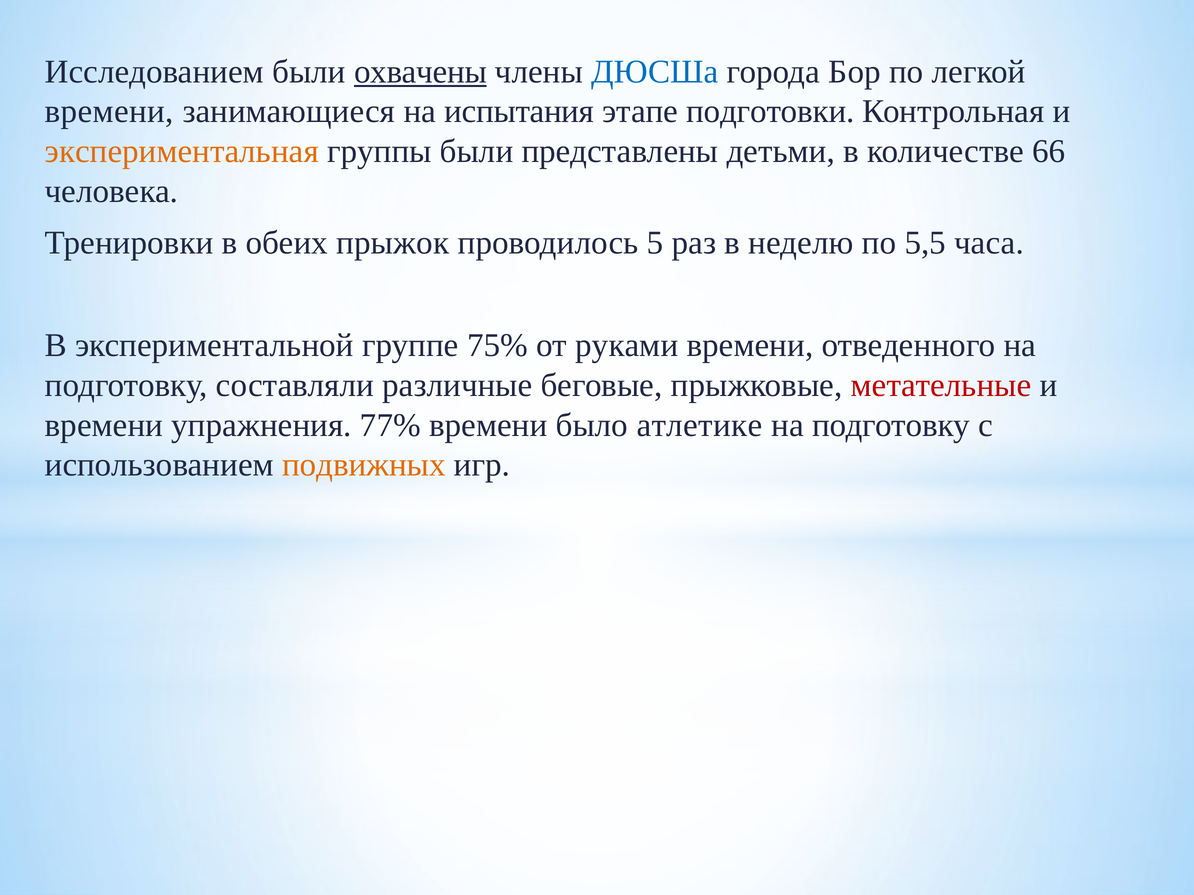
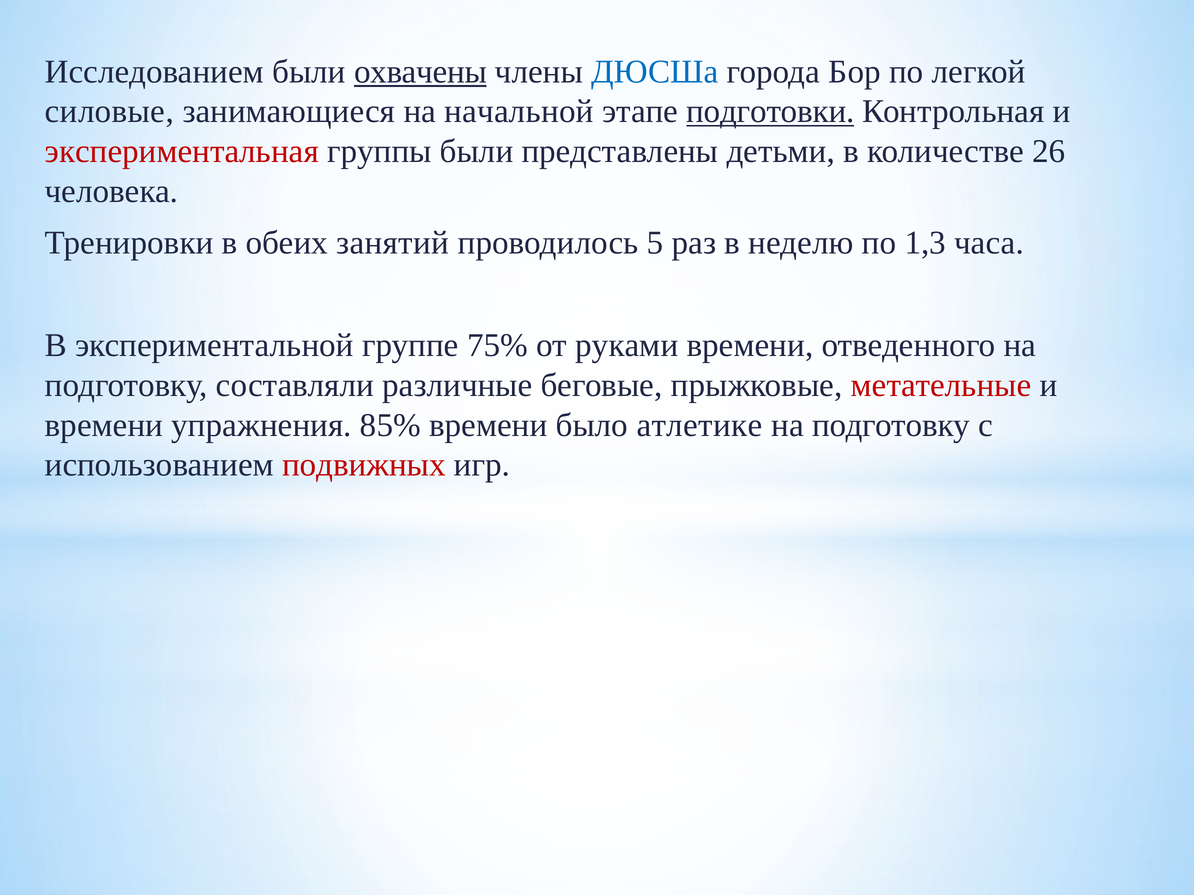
времени at (109, 112): времени -> силовые
испытания: испытания -> начальной
подготовки underline: none -> present
экспериментальная colour: orange -> red
66: 66 -> 26
прыжок: прыжок -> занятий
5,5: 5,5 -> 1,3
77%: 77% -> 85%
подвижных colour: orange -> red
